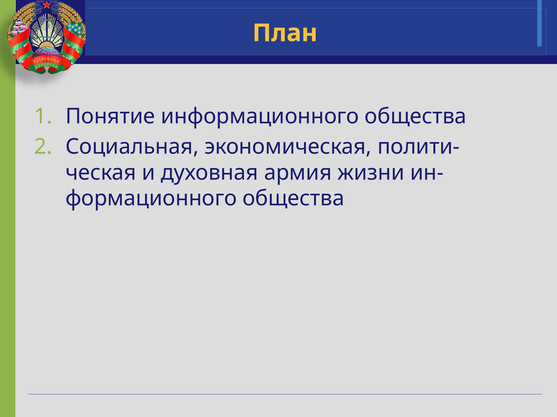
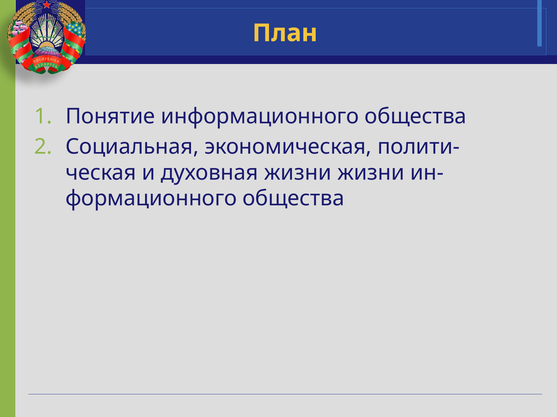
духовная армия: армия -> жизни
